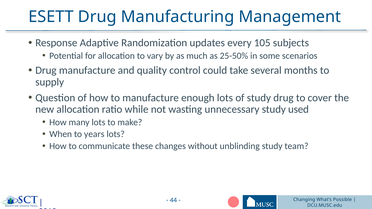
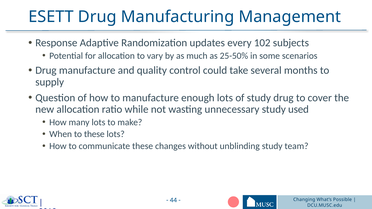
105: 105 -> 102
to years: years -> these
